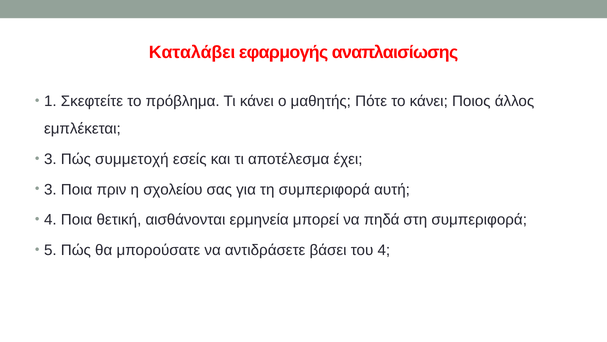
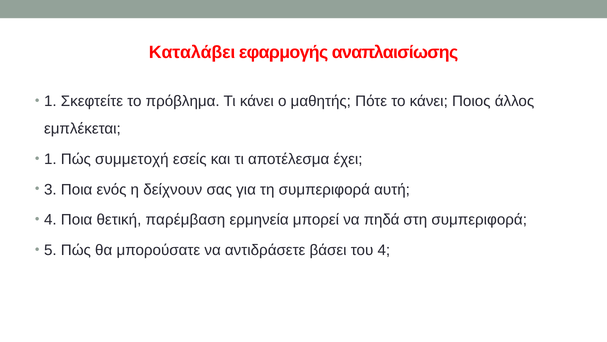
3 at (50, 159): 3 -> 1
πριν: πριν -> ενός
σχολείου: σχολείου -> δείχνουν
αισθάνονται: αισθάνονται -> παρέμβαση
